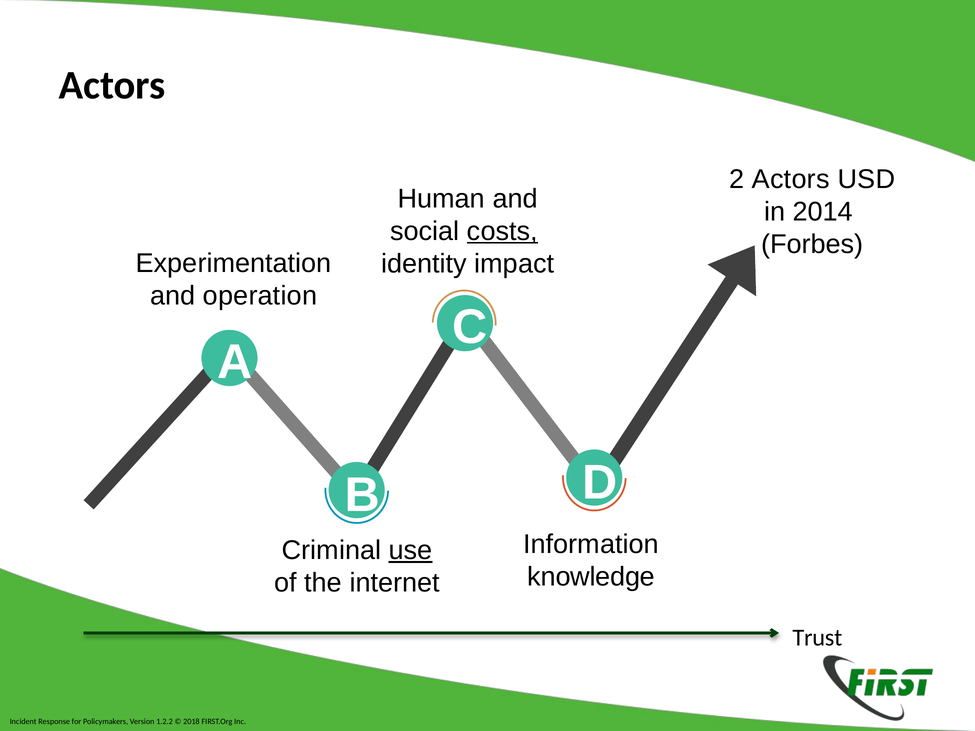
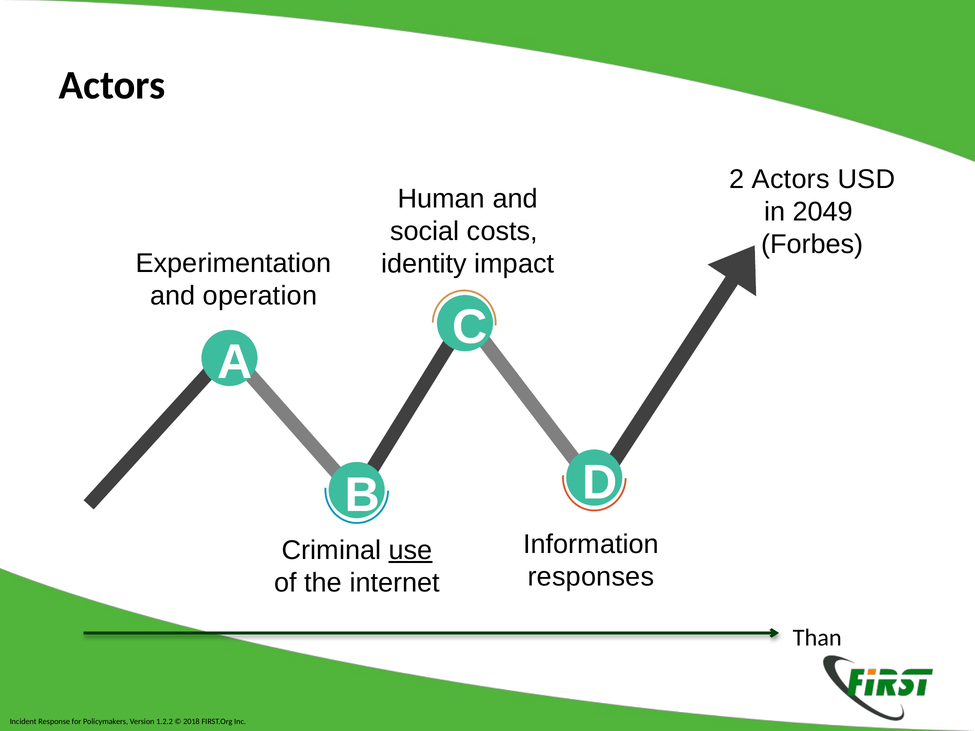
2014: 2014 -> 2049
costs underline: present -> none
knowledge: knowledge -> responses
Trust: Trust -> Than
